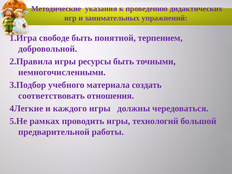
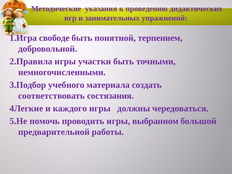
ресурсы: ресурсы -> участки
отношения: отношения -> состязания
рамках: рамках -> помочь
технологий: технологий -> выбранном
